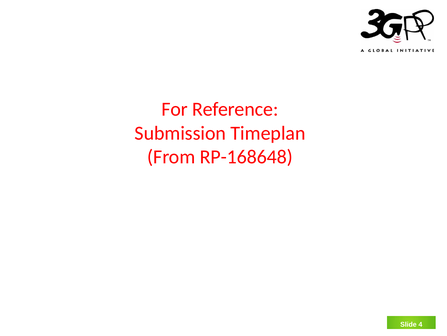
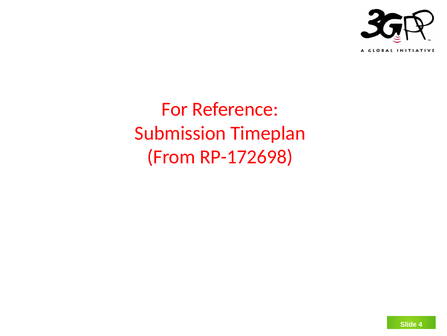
RP-168648: RP-168648 -> RP-172698
